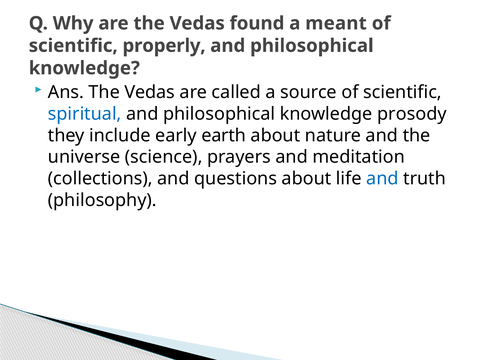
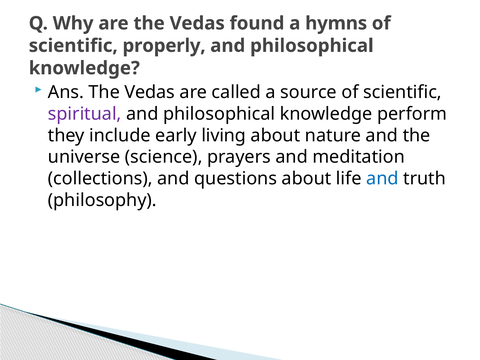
meant: meant -> hymns
spiritual colour: blue -> purple
prosody: prosody -> perform
earth: earth -> living
